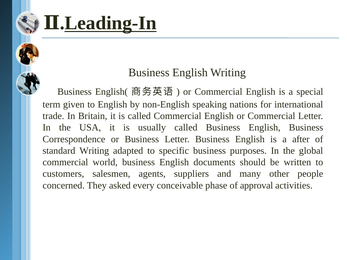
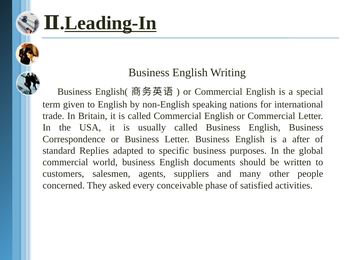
standard Writing: Writing -> Replies
approval: approval -> satisfied
